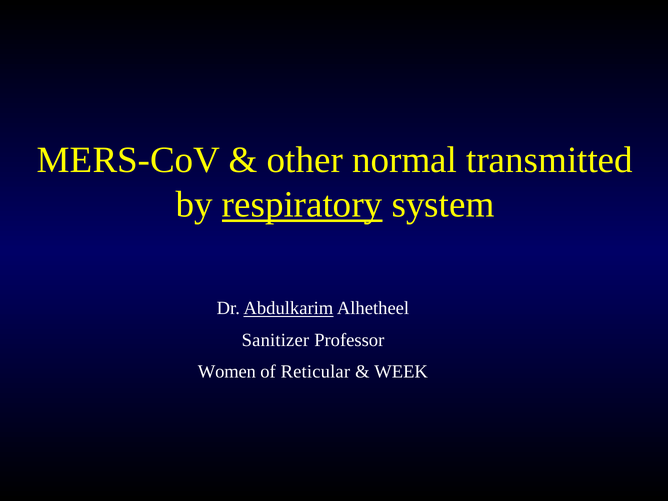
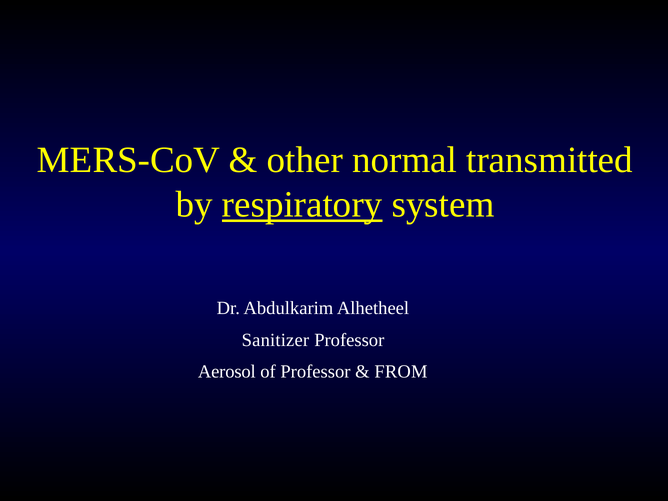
Abdulkarim underline: present -> none
Women: Women -> Aerosol
of Reticular: Reticular -> Professor
WEEK: WEEK -> FROM
